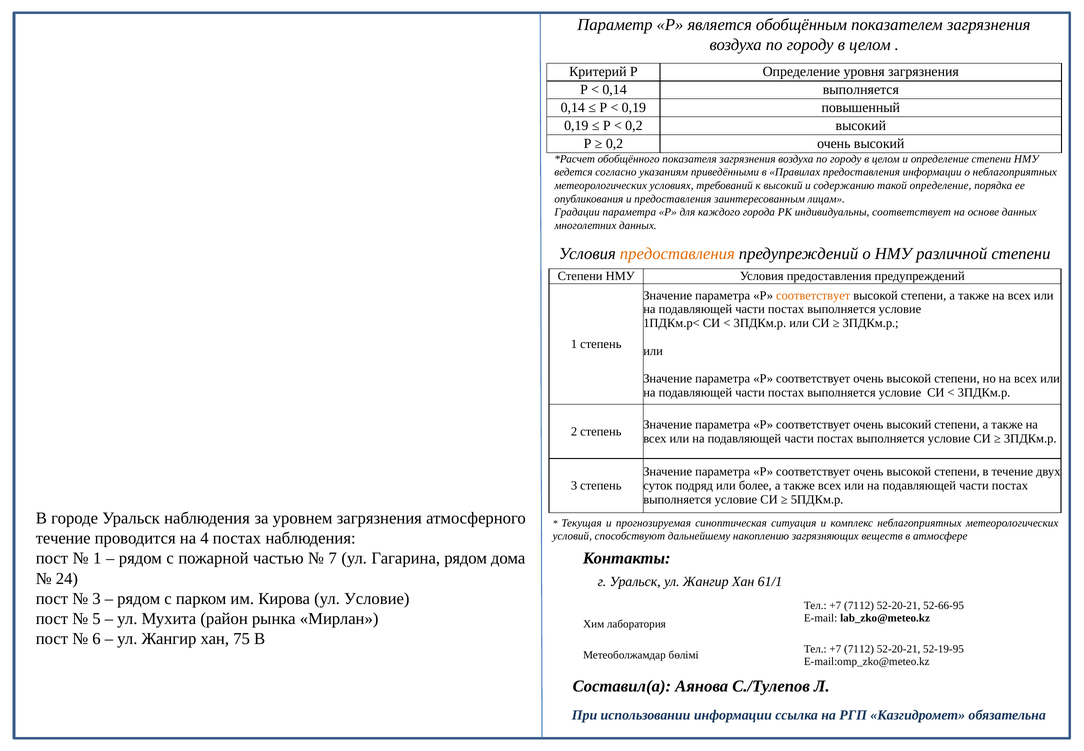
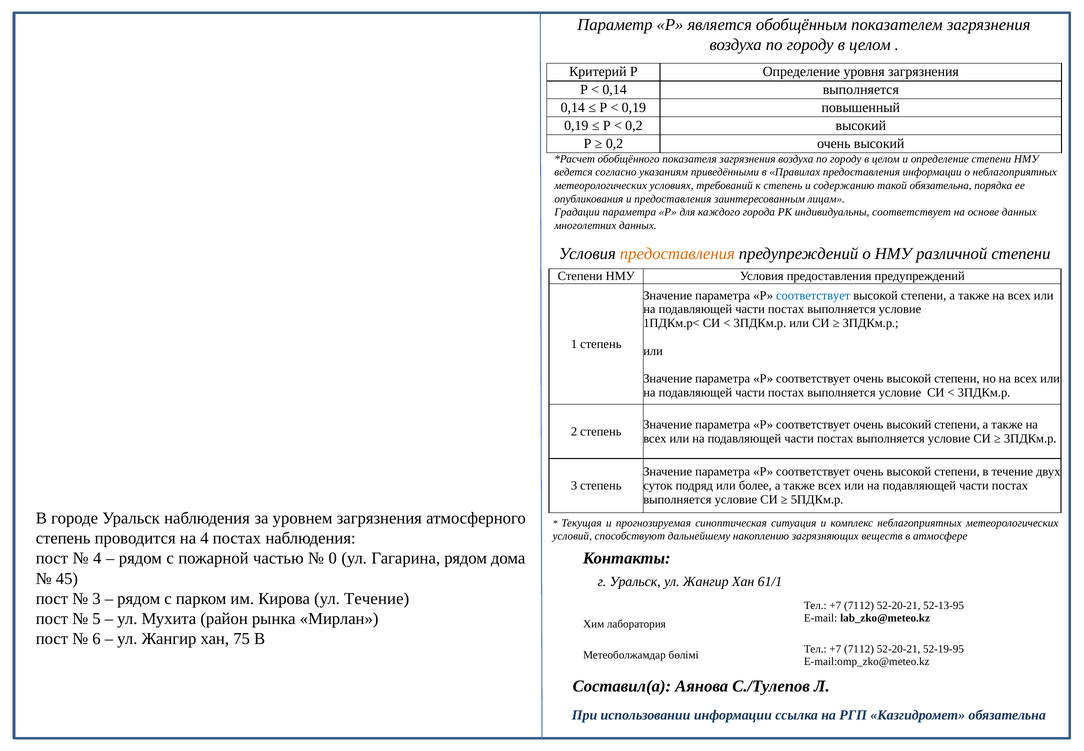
к высокий: высокий -> степень
такой определение: определение -> обязательна
соответствует at (813, 295) colour: orange -> blue
течение at (63, 538): течение -> степень
1 at (97, 558): 1 -> 4
7: 7 -> 0
24: 24 -> 45
ул Условие: Условие -> Течение
52-66-95: 52-66-95 -> 52-13-95
